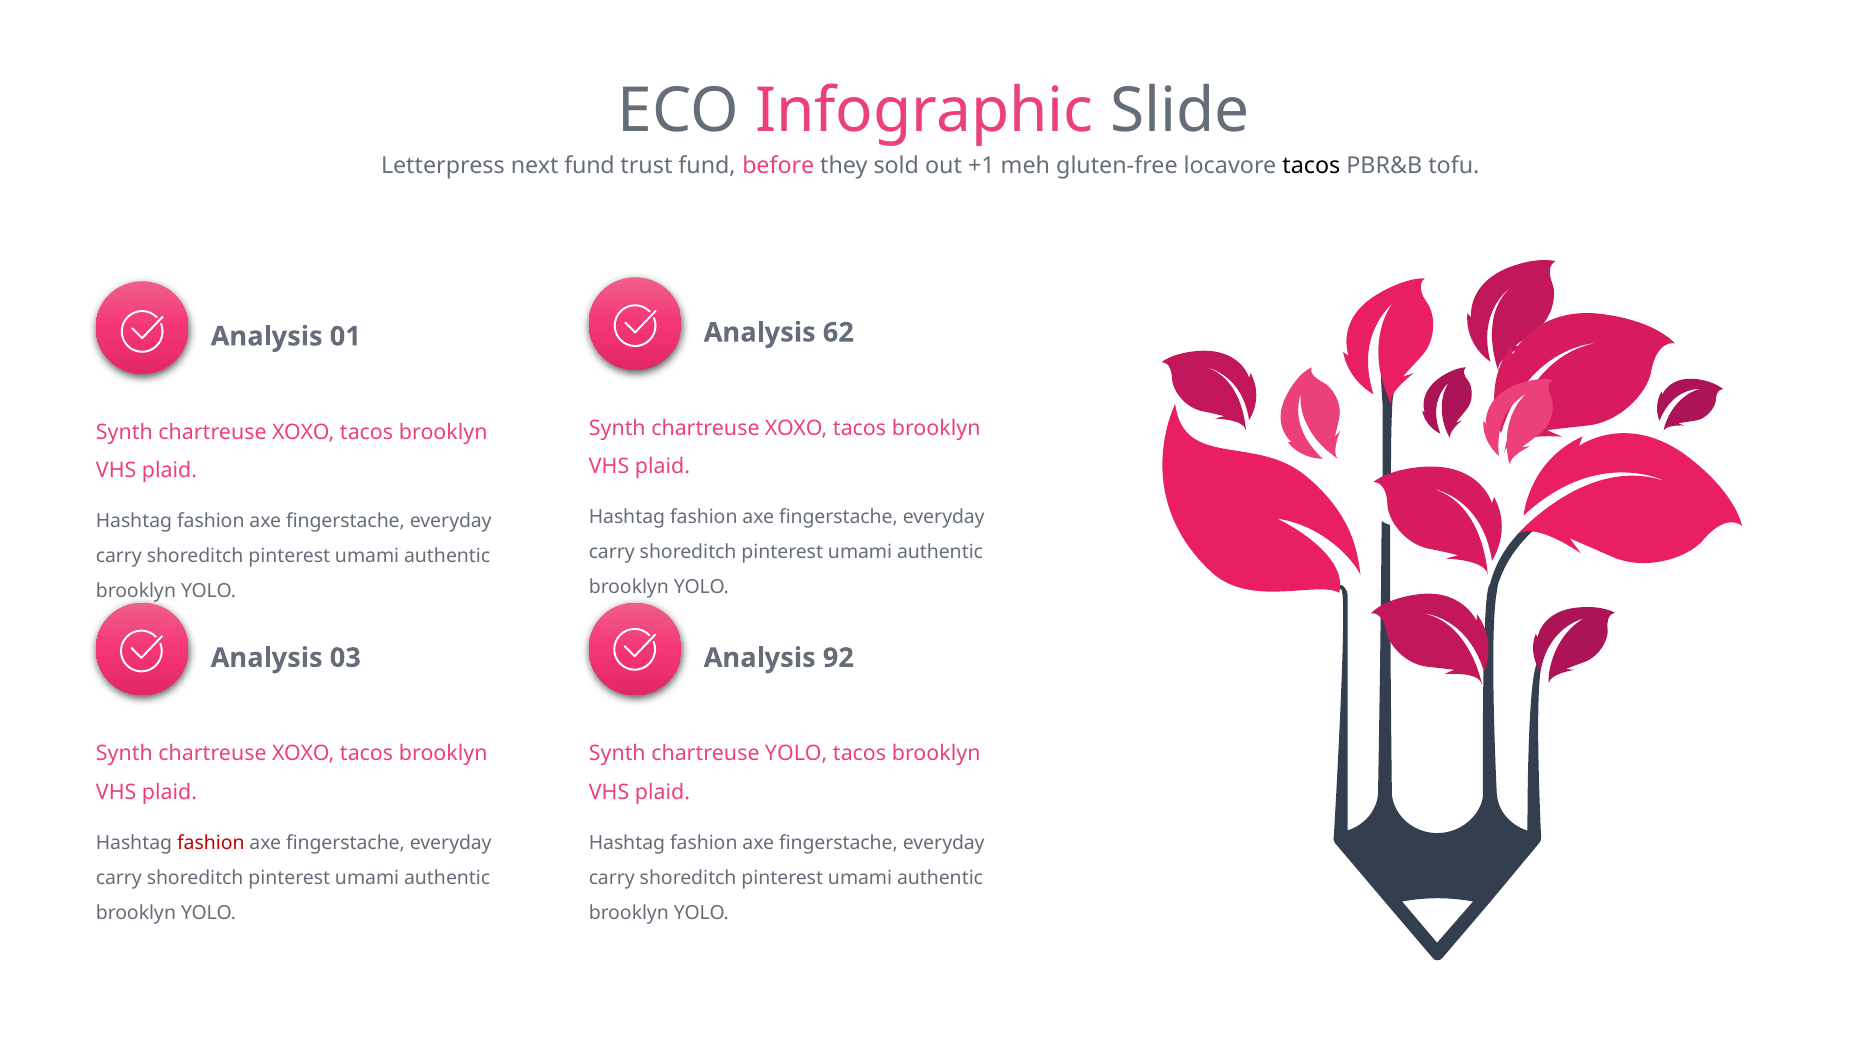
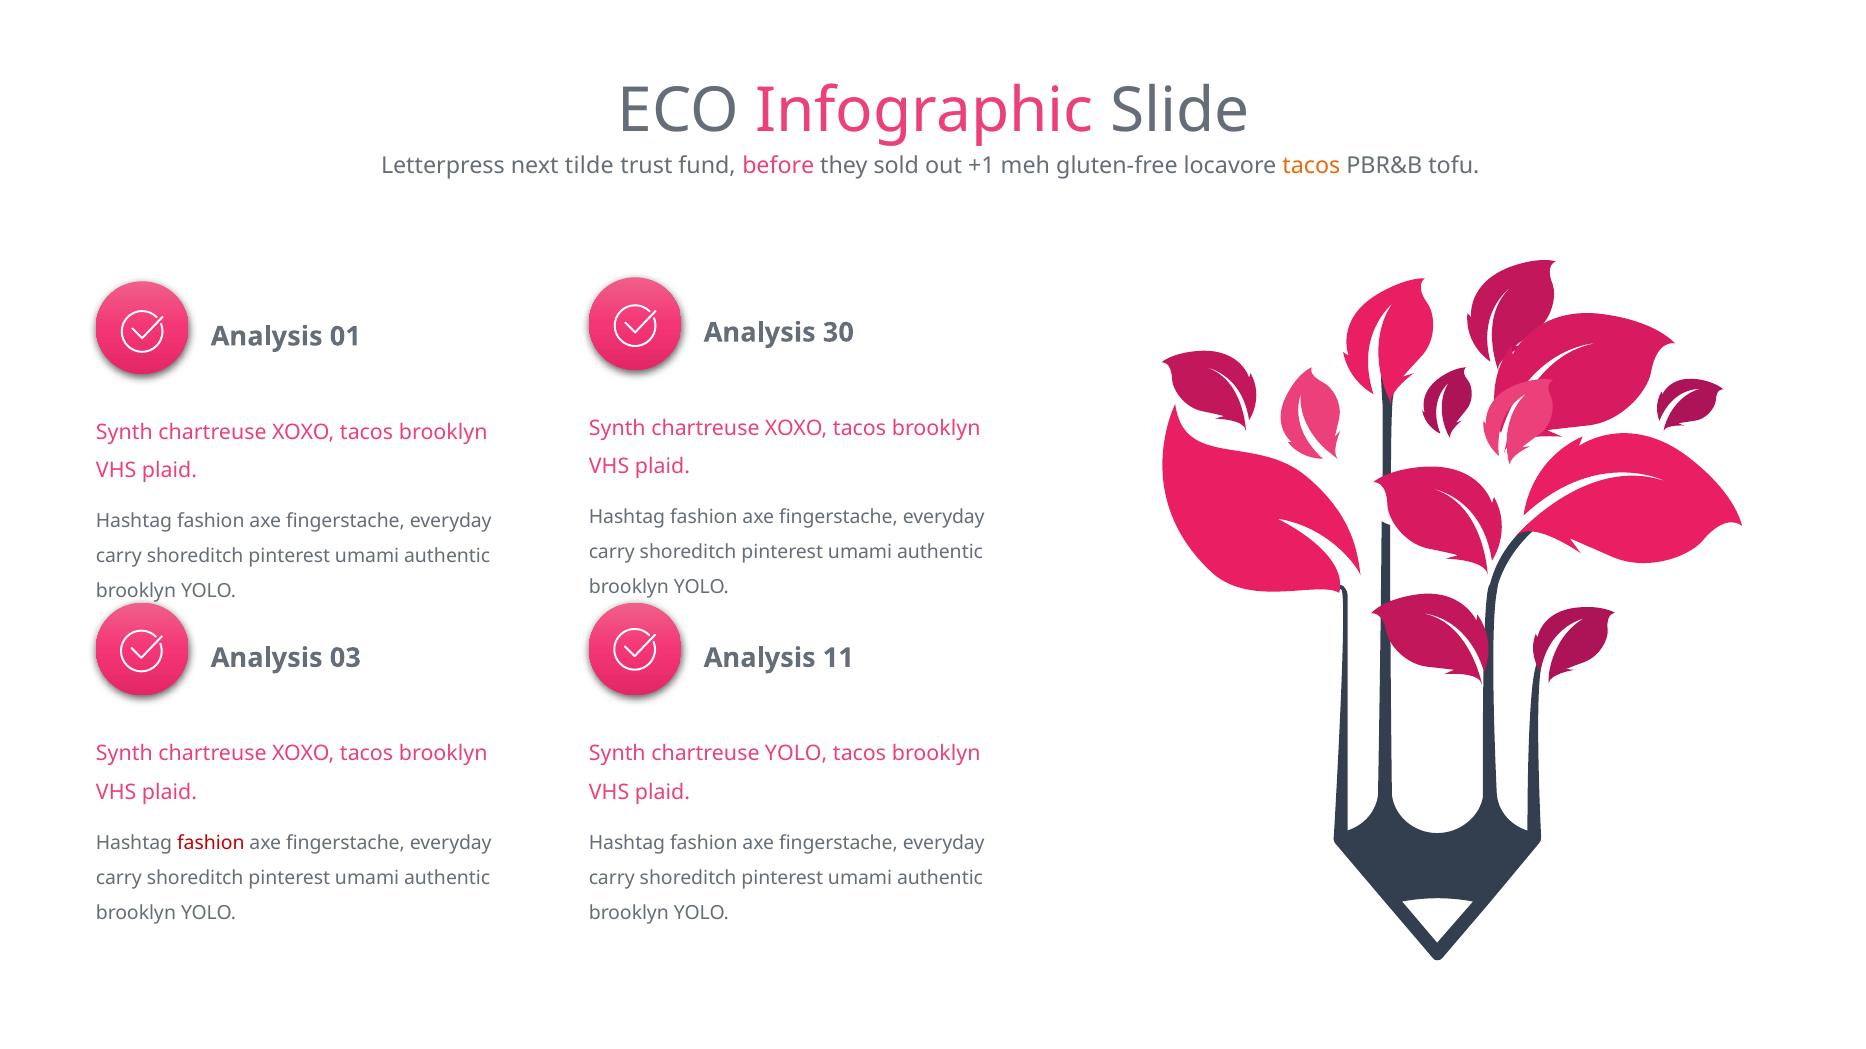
next fund: fund -> tilde
tacos at (1311, 166) colour: black -> orange
62: 62 -> 30
92: 92 -> 11
